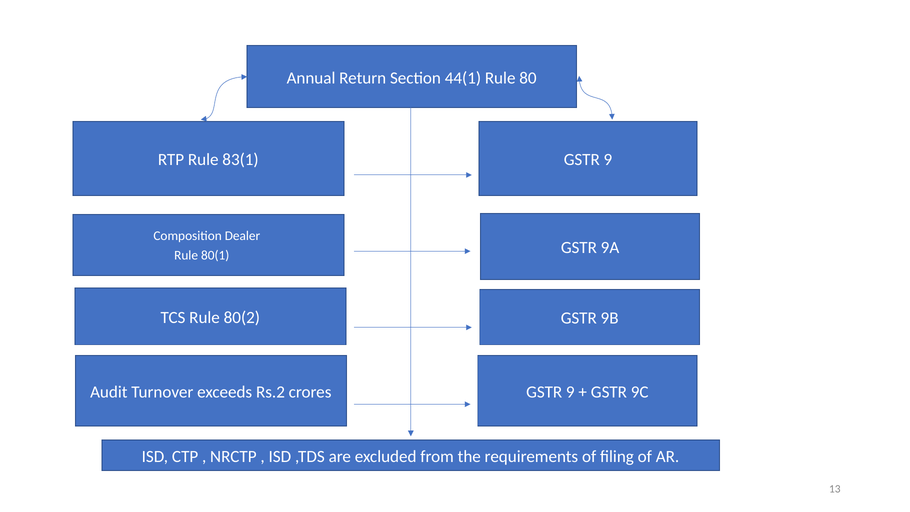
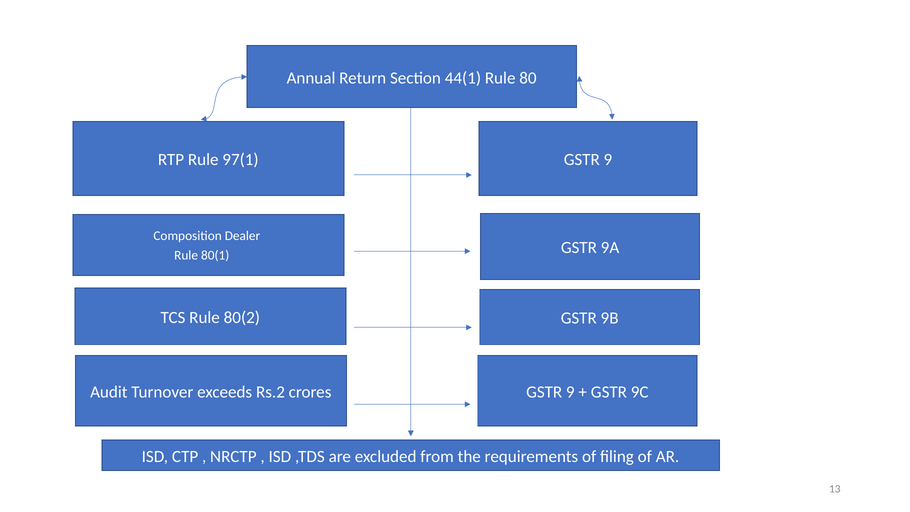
83(1: 83(1 -> 97(1
